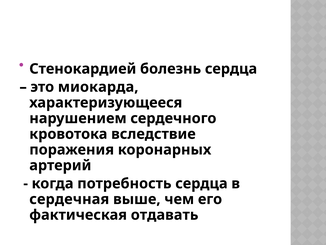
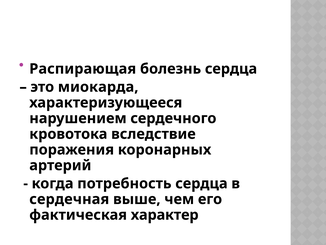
Стенокардией: Стенокардией -> Распирающая
отдавать: отдавать -> характер
